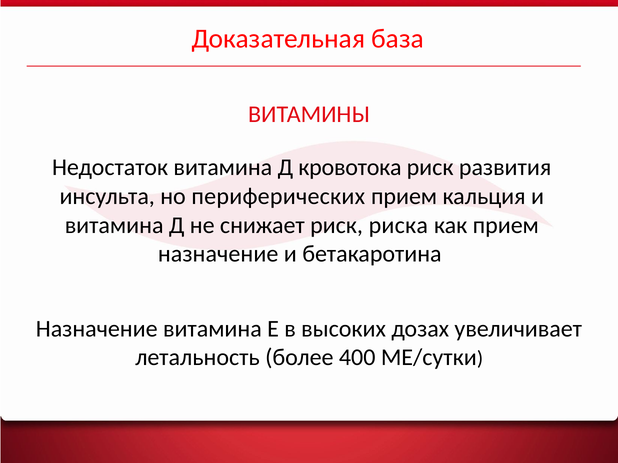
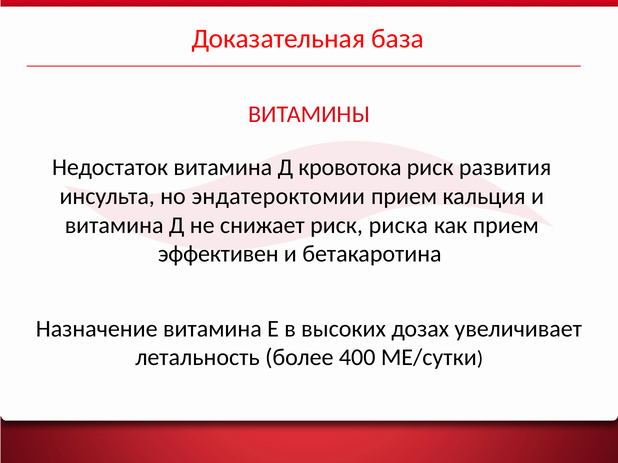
периферических: периферических -> эндатероктомии
назначение at (218, 254): назначение -> эффективен
